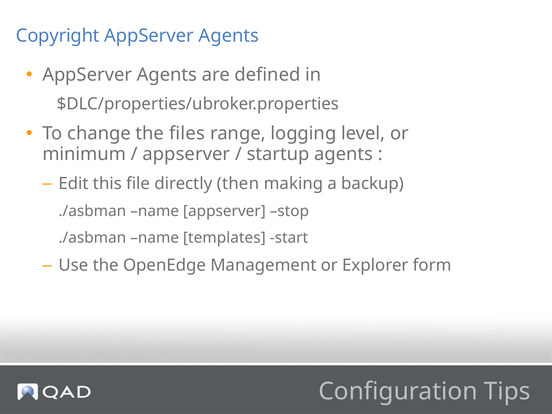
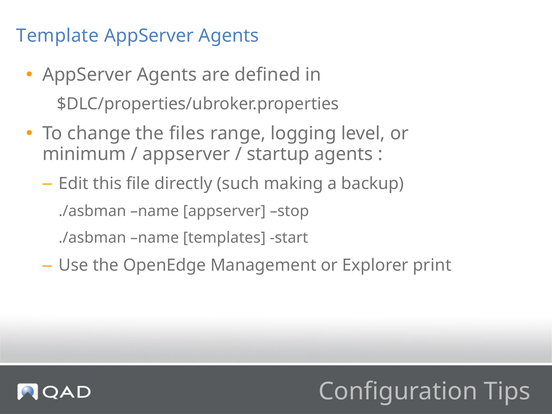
Copyright: Copyright -> Template
then: then -> such
form: form -> print
